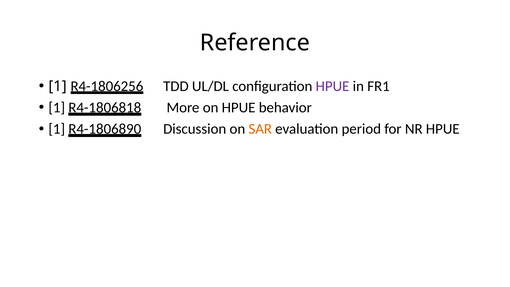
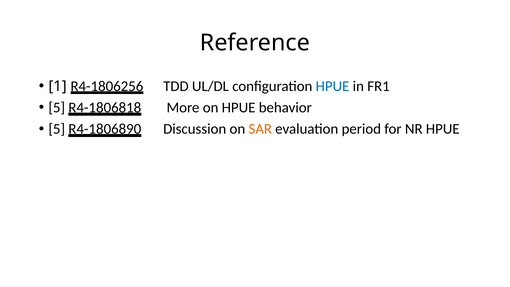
HPUE at (333, 86) colour: purple -> blue
1 at (57, 108): 1 -> 5
1 at (57, 129): 1 -> 5
